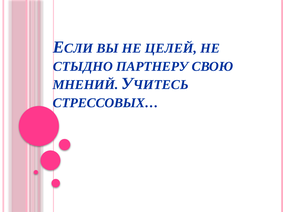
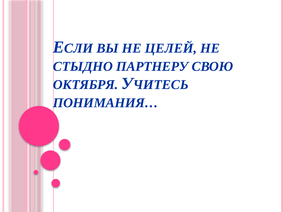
МНЕНИЙ: МНЕНИЙ -> ОКТЯБРЯ
СТРЕССОВЫХ…: СТРЕССОВЫХ… -> ПОНИМАНИЯ…
